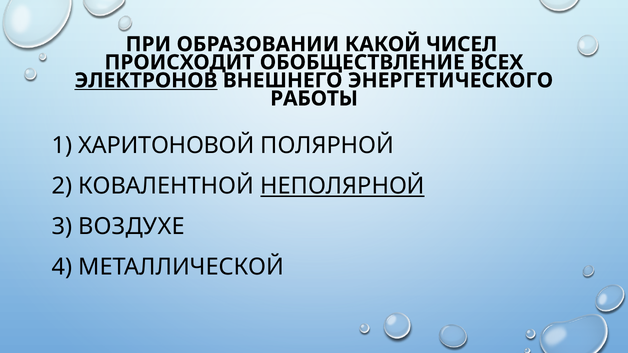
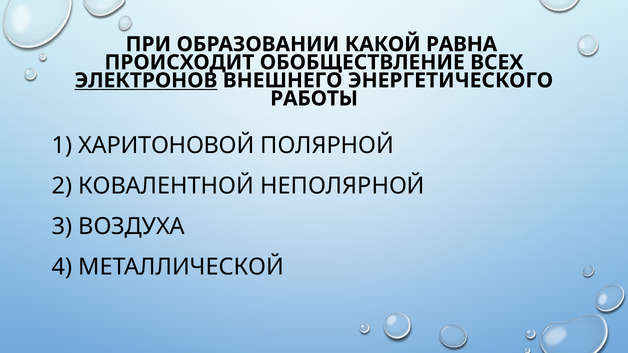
ЧИСЕЛ: ЧИСЕЛ -> РАВНА
НЕПОЛЯРНОЙ underline: present -> none
ВОЗДУХЕ: ВОЗДУХЕ -> ВОЗДУХА
